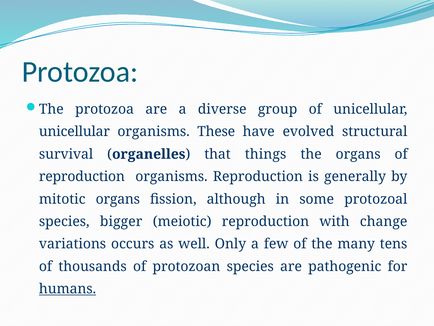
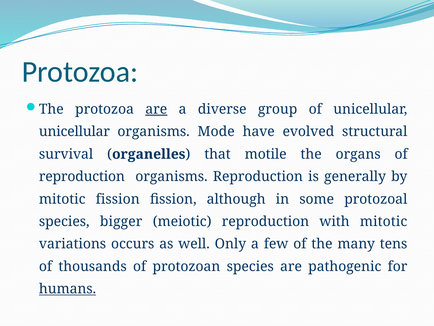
are at (156, 109) underline: none -> present
These: These -> Mode
things: things -> motile
mitotic organs: organs -> fission
with change: change -> mitotic
